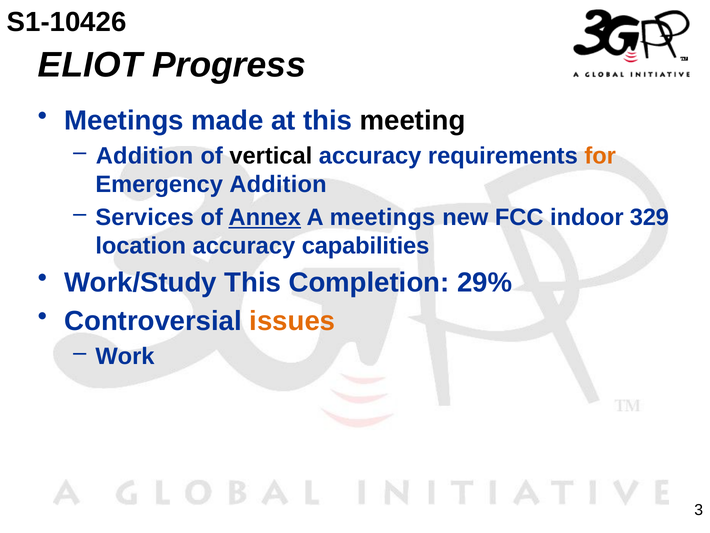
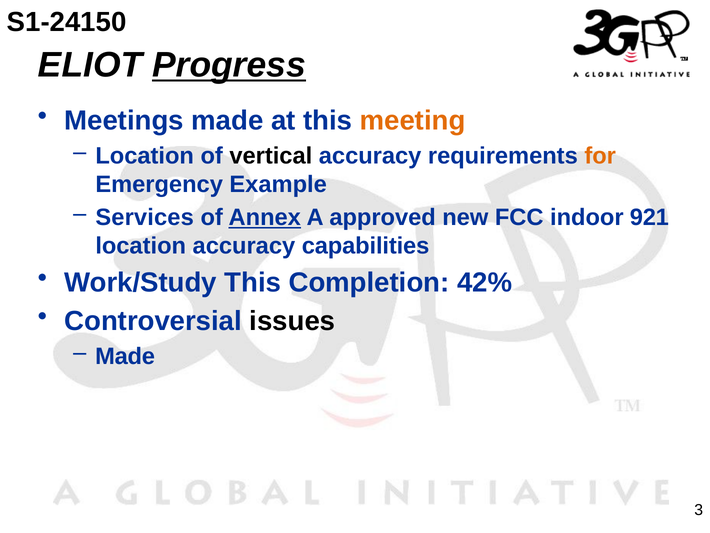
S1-10426: S1-10426 -> S1-24150
Progress underline: none -> present
meeting colour: black -> orange
Addition at (145, 156): Addition -> Location
Emergency Addition: Addition -> Example
A meetings: meetings -> approved
329: 329 -> 921
29%: 29% -> 42%
issues colour: orange -> black
Work at (125, 356): Work -> Made
